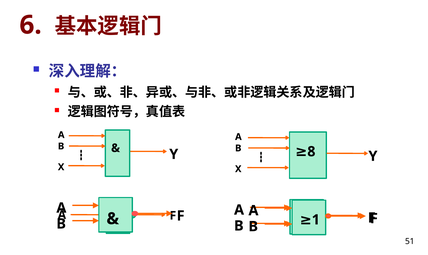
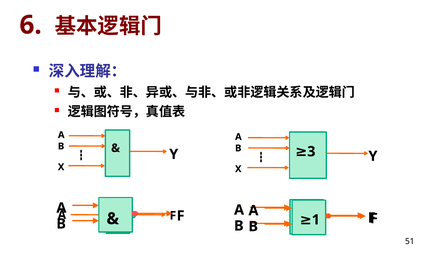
8: 8 -> 3
